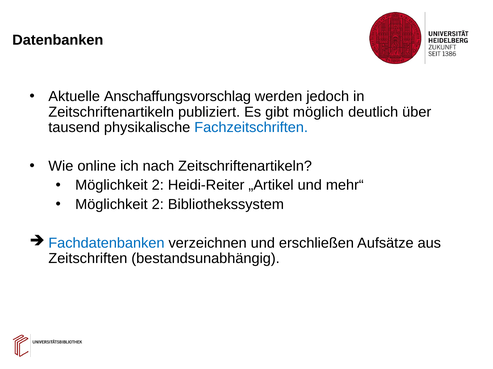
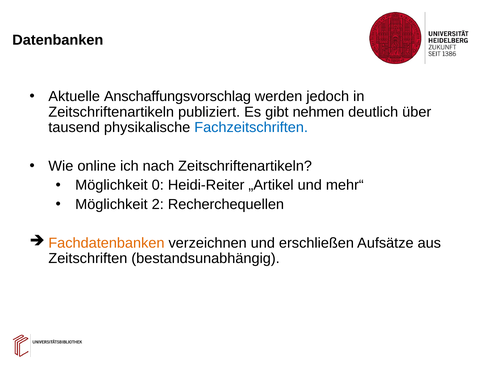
möglich: möglich -> nehmen
2 at (158, 186): 2 -> 0
Bibliothekssystem: Bibliothekssystem -> Recherchequellen
Fachdatenbanken colour: blue -> orange
